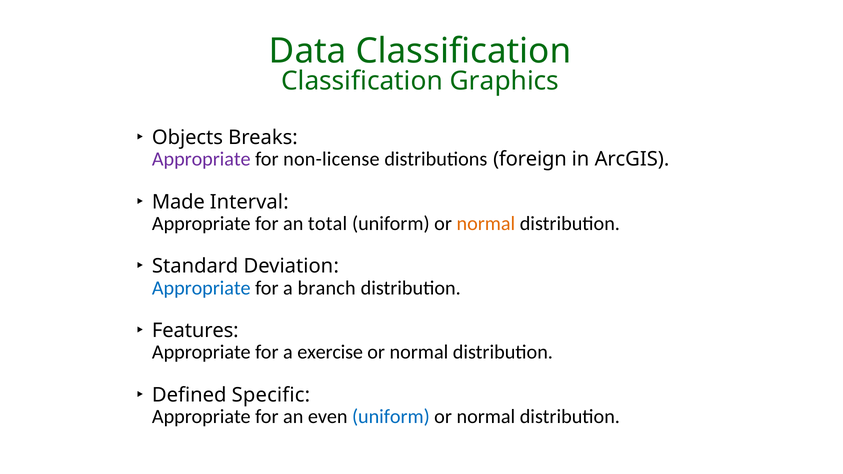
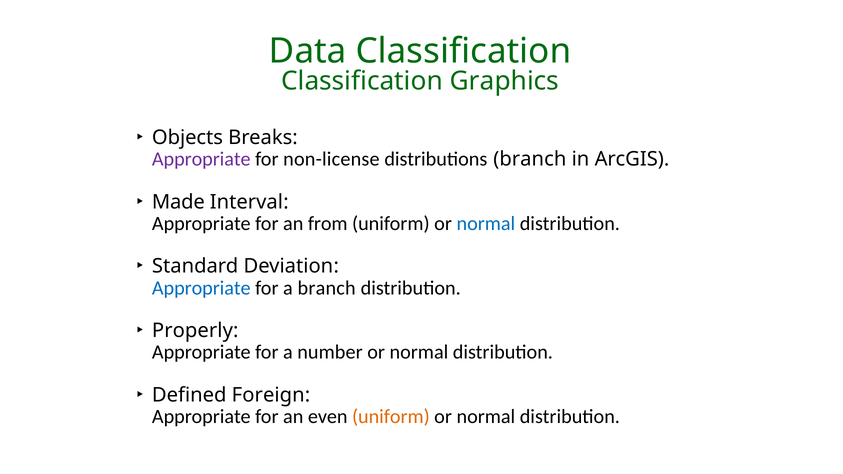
distributions foreign: foreign -> branch
total: total -> from
normal at (486, 224) colour: orange -> blue
Features: Features -> Properly
exercise: exercise -> number
Specific: Specific -> Foreign
uniform at (391, 417) colour: blue -> orange
